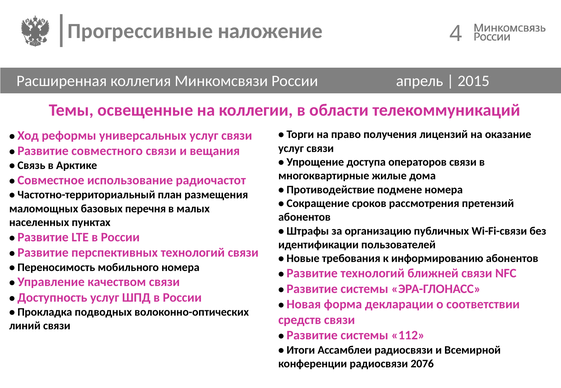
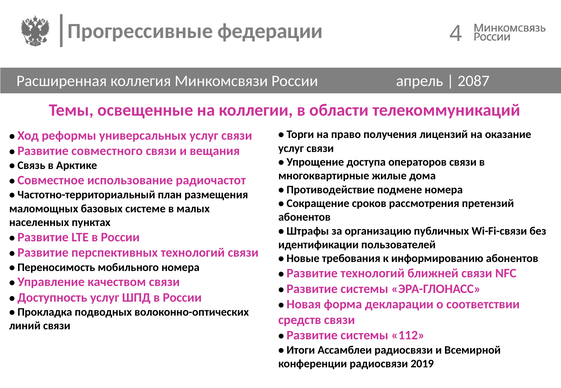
наложение: наложение -> федерации
2015: 2015 -> 2087
перечня: перечня -> системе
2076: 2076 -> 2019
